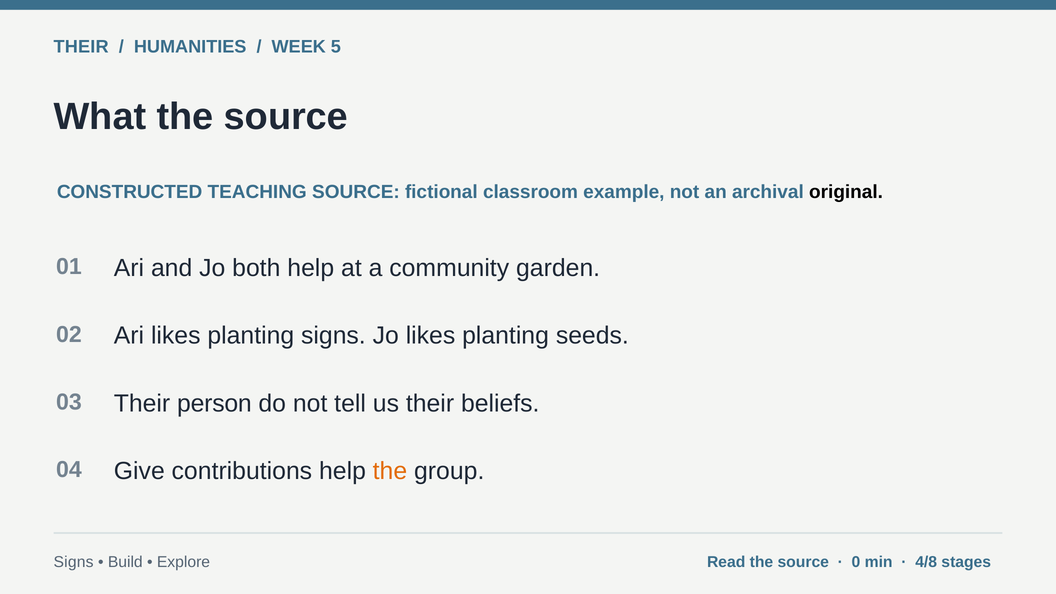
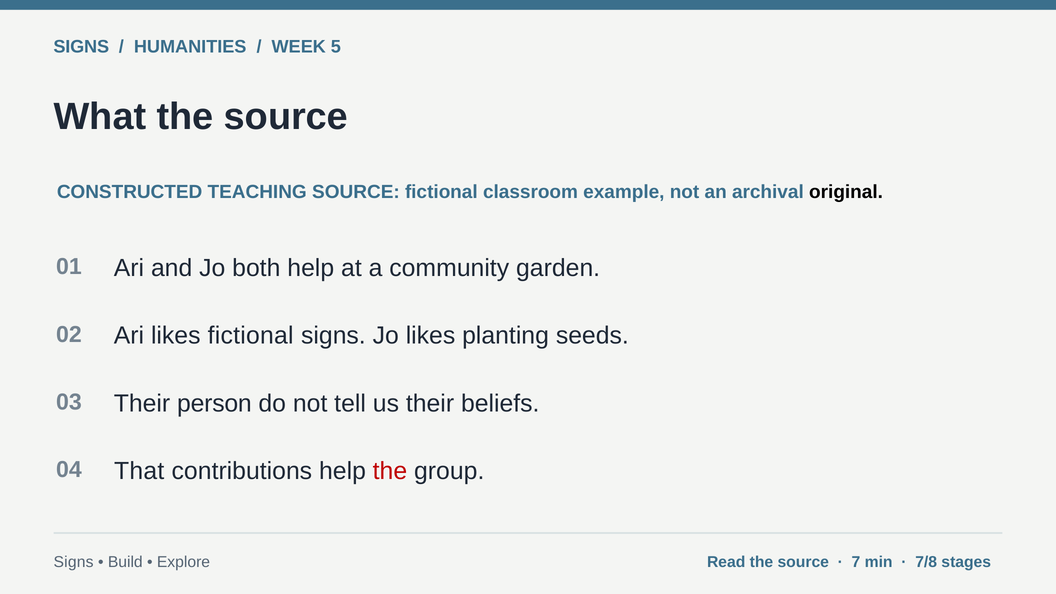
THEIR at (81, 47): THEIR -> SIGNS
Ari likes planting: planting -> fictional
Give: Give -> That
the at (390, 471) colour: orange -> red
0: 0 -> 7
4/8: 4/8 -> 7/8
